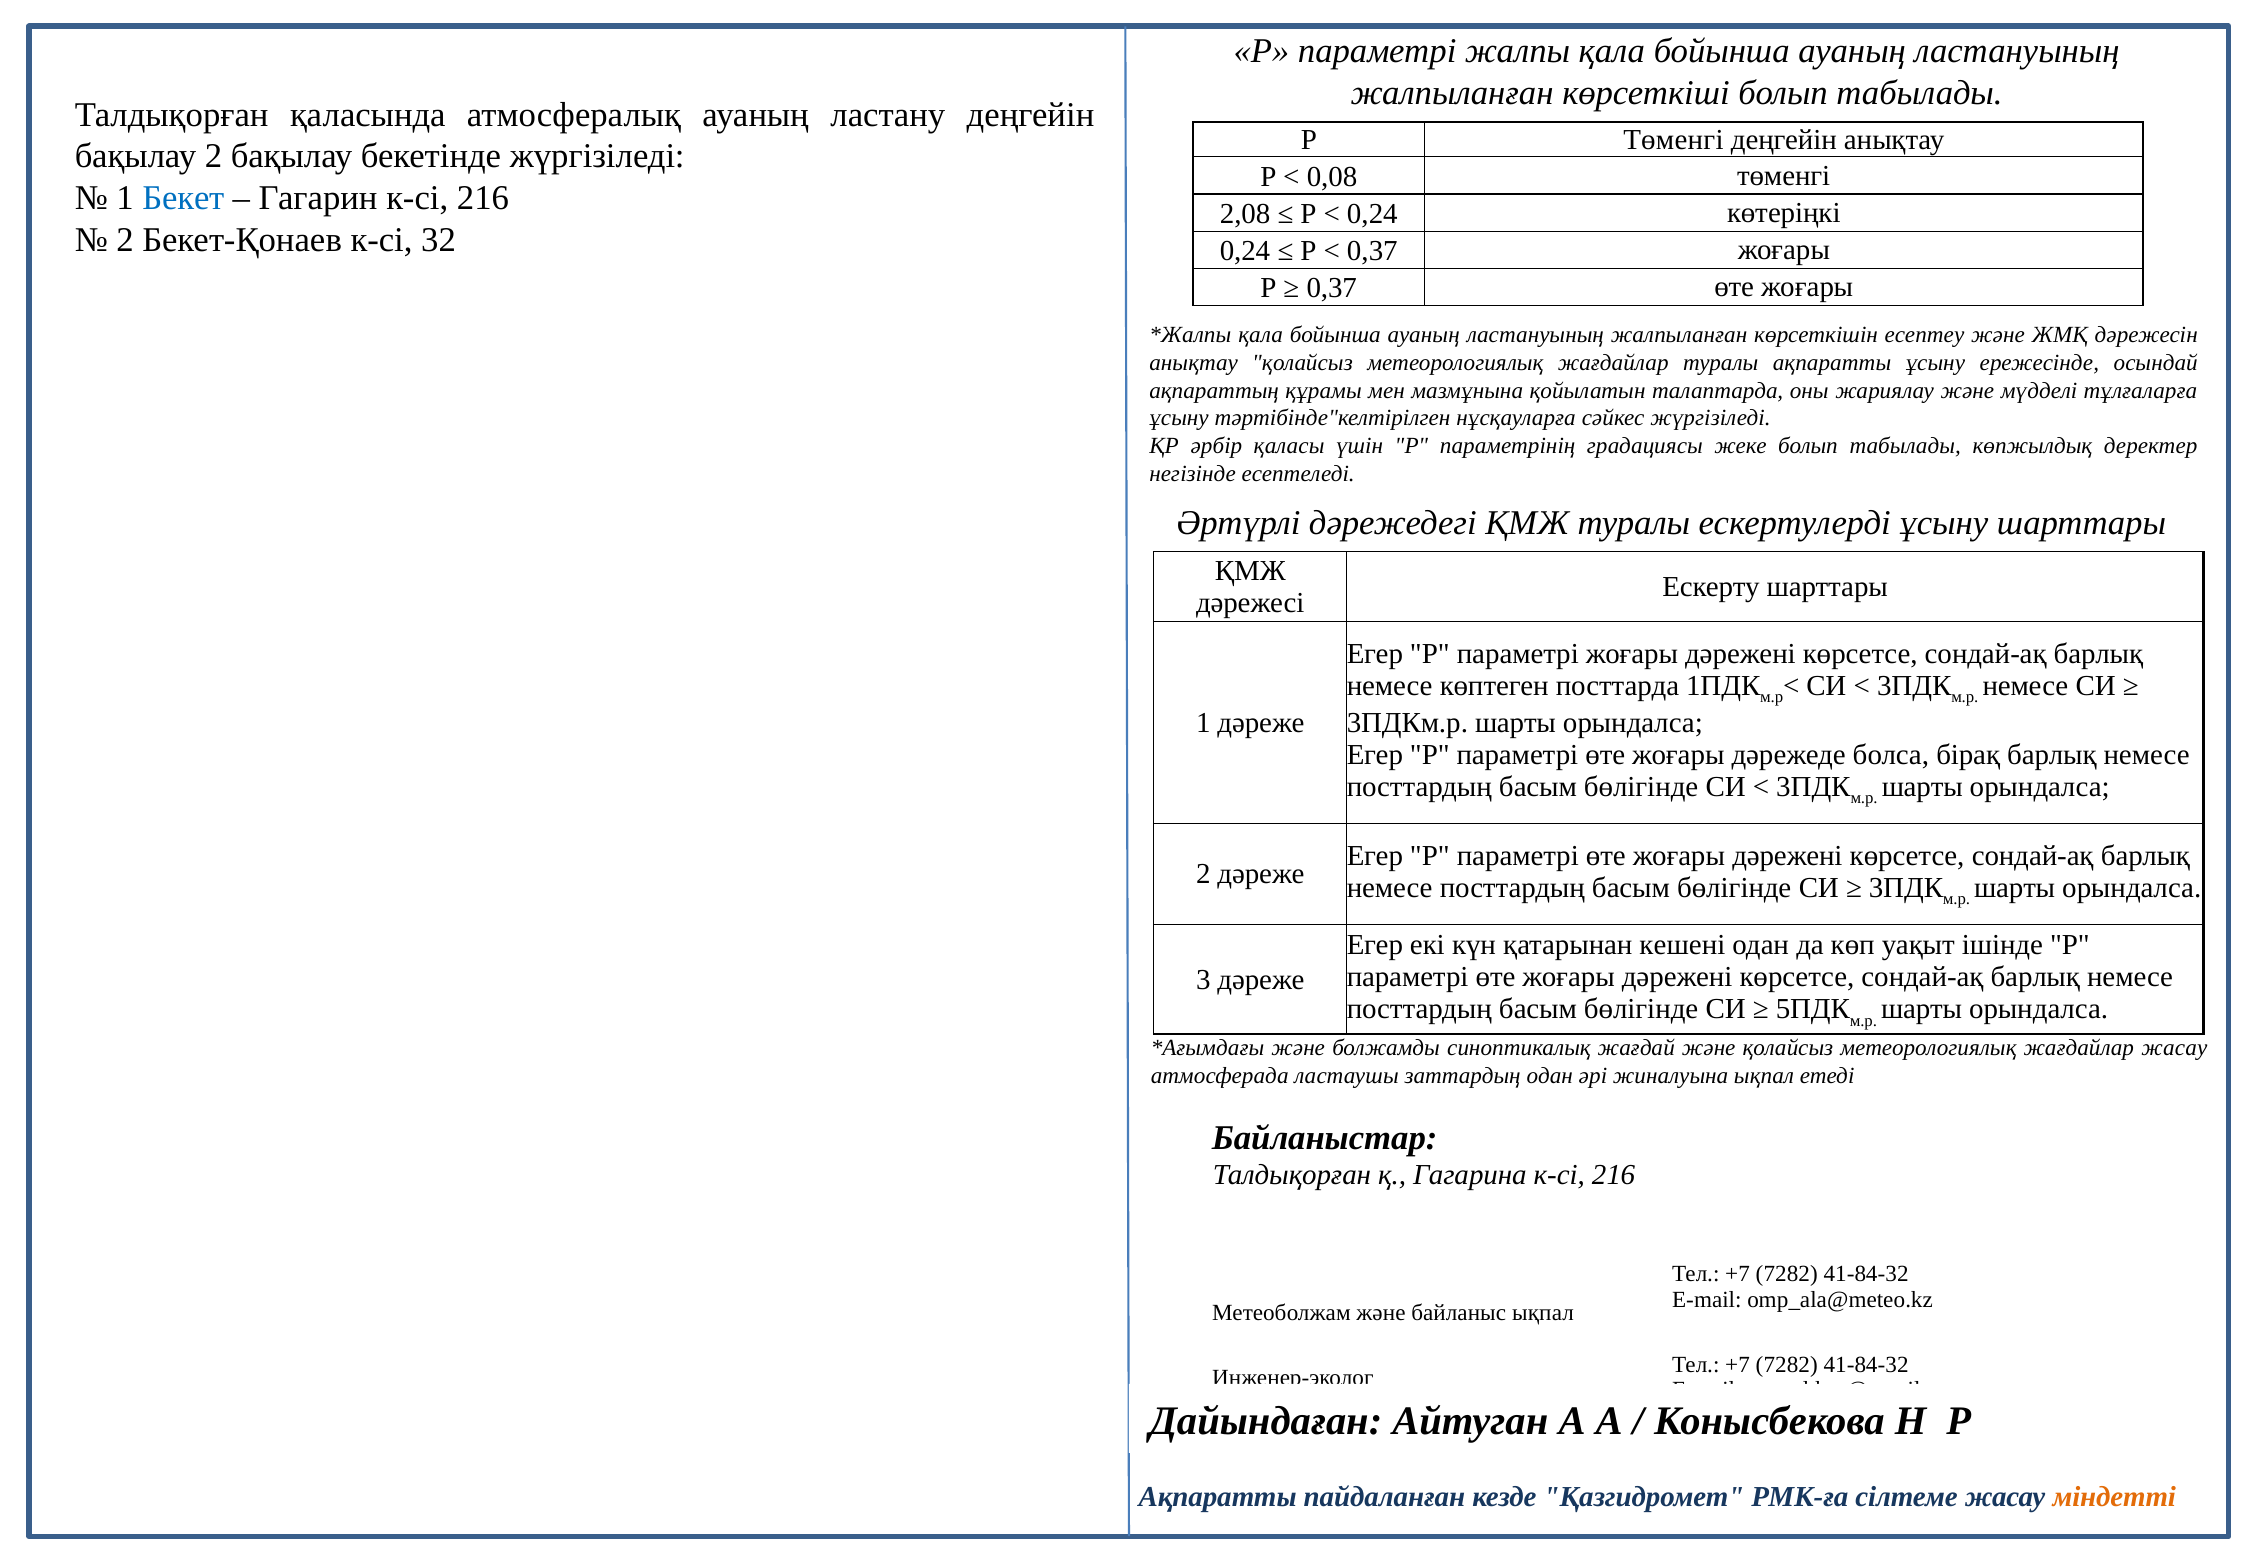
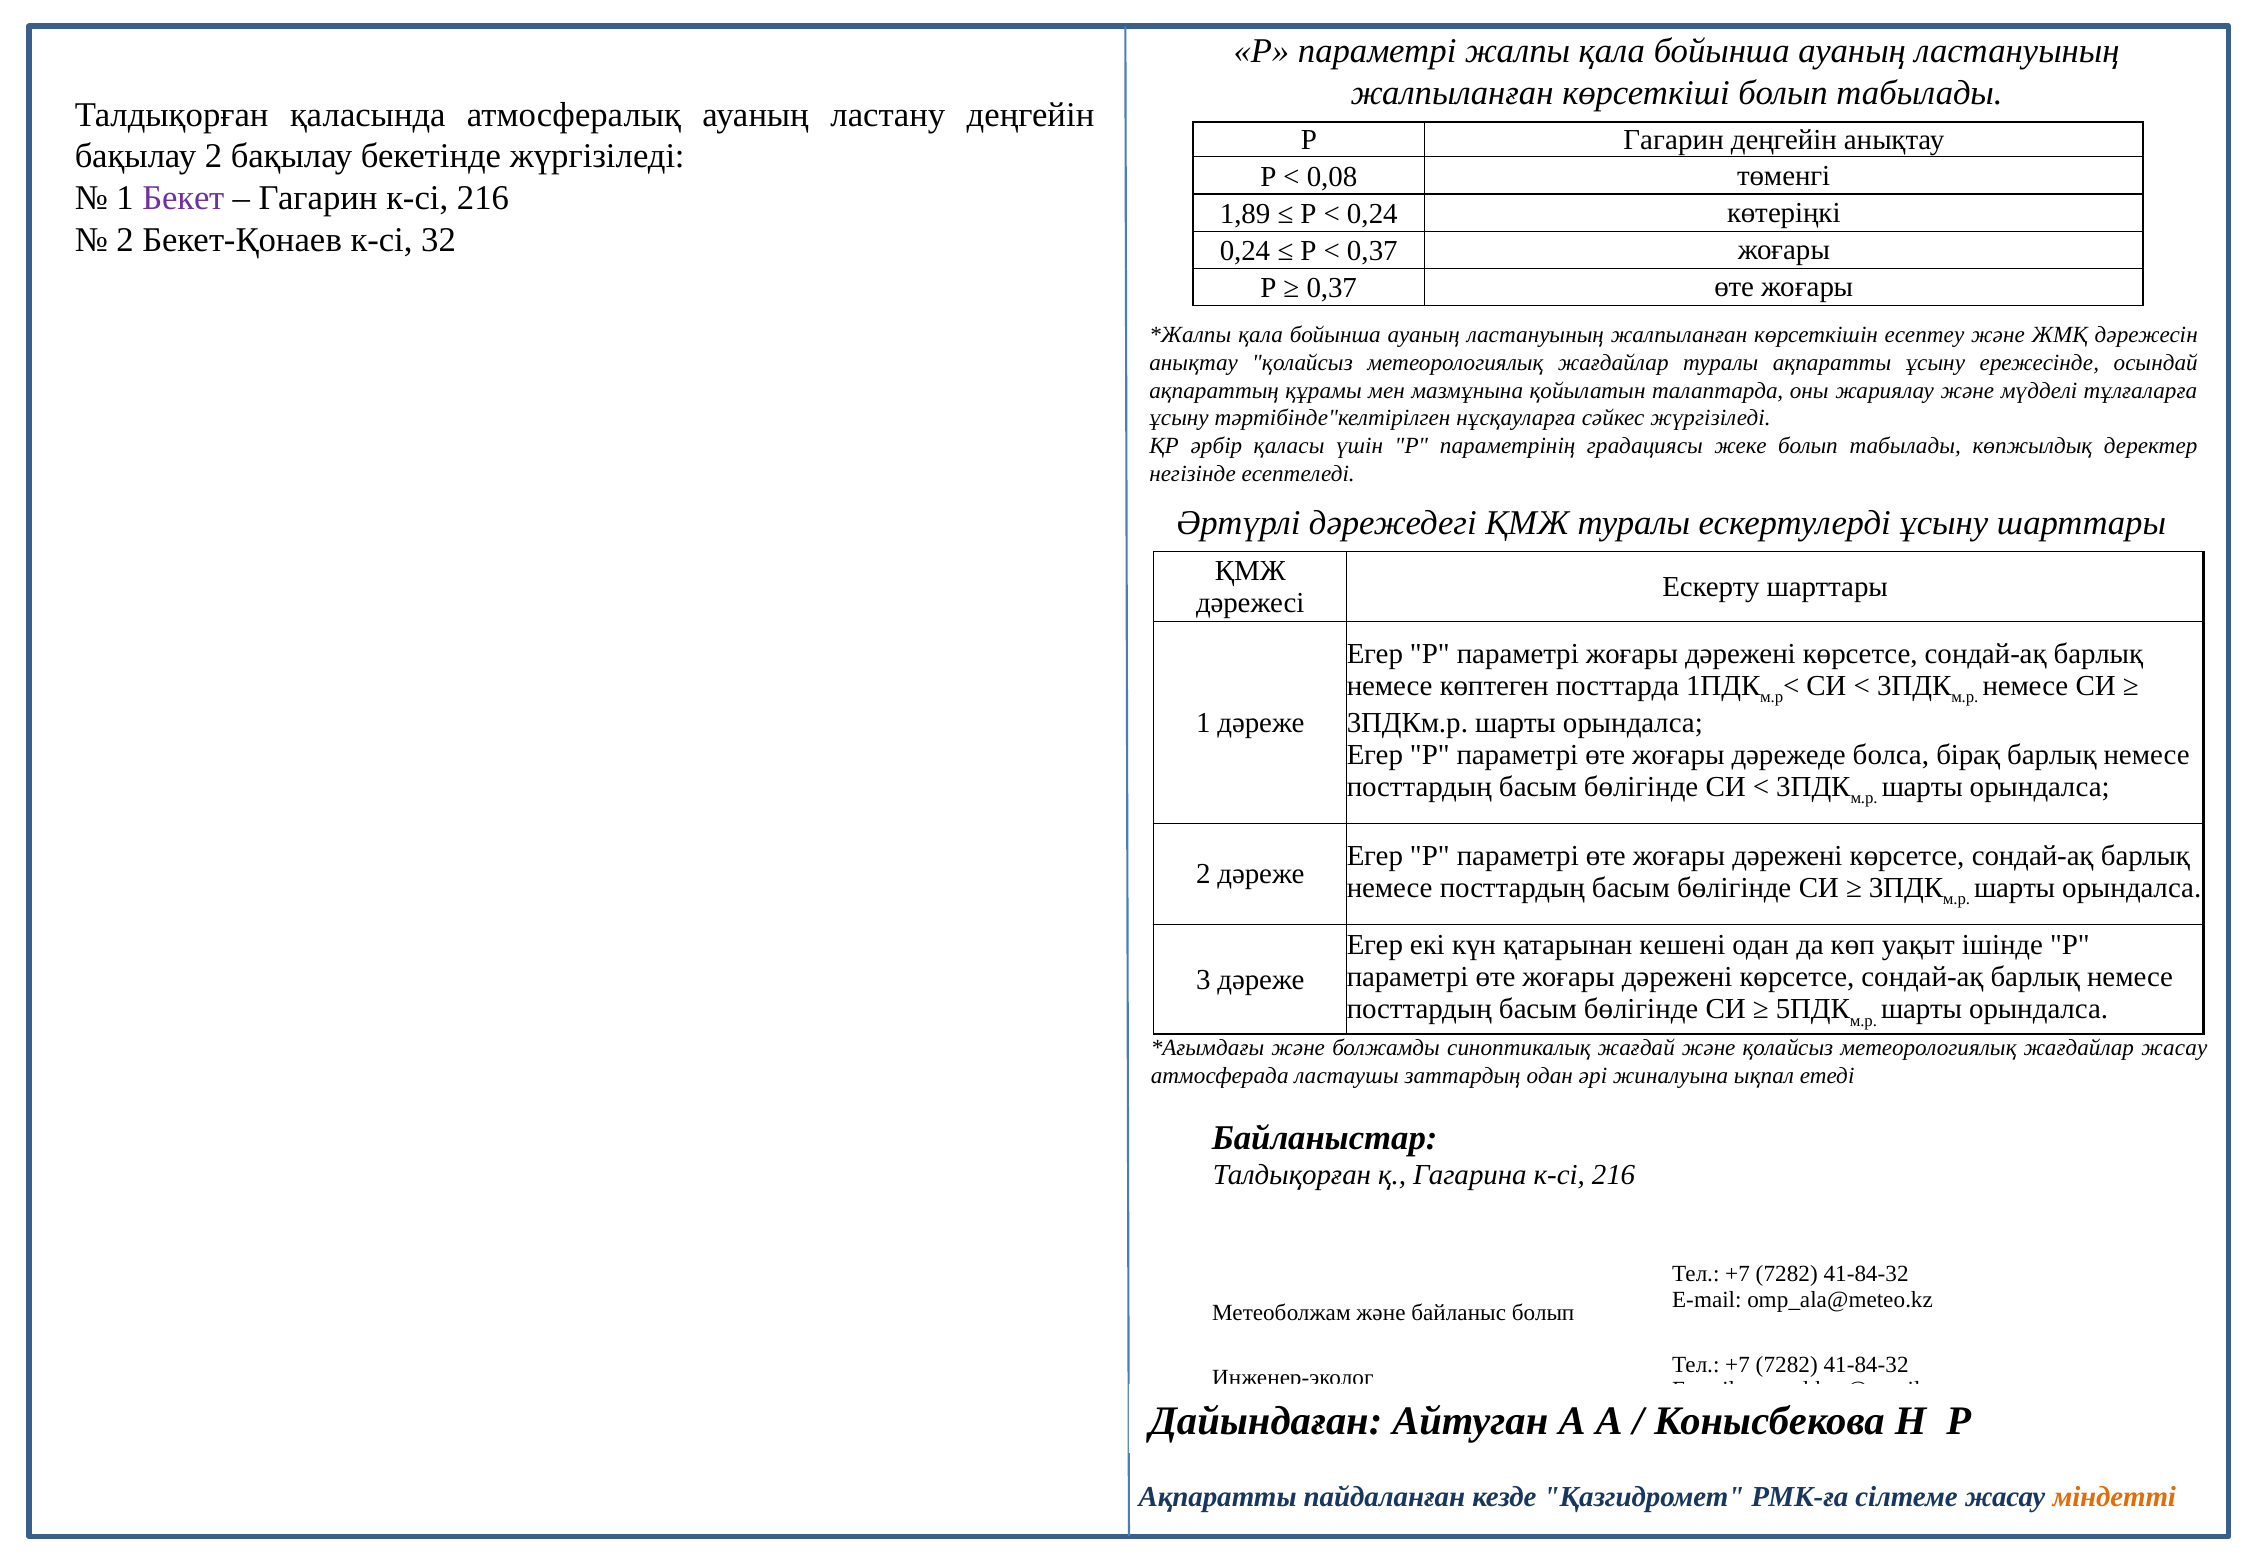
Р Төменгі: Төменгі -> Гагарин
Бекет colour: blue -> purple
2,08: 2,08 -> 1,89
байланыс ықпал: ықпал -> болып
